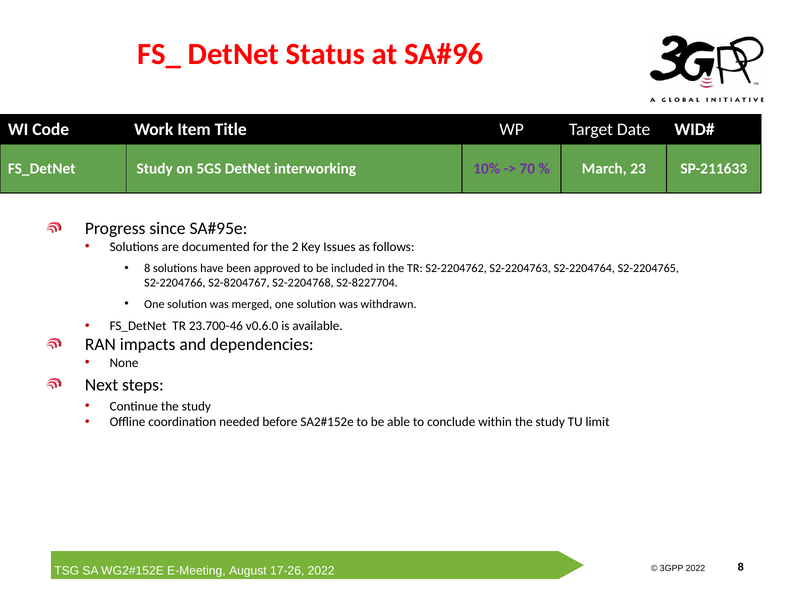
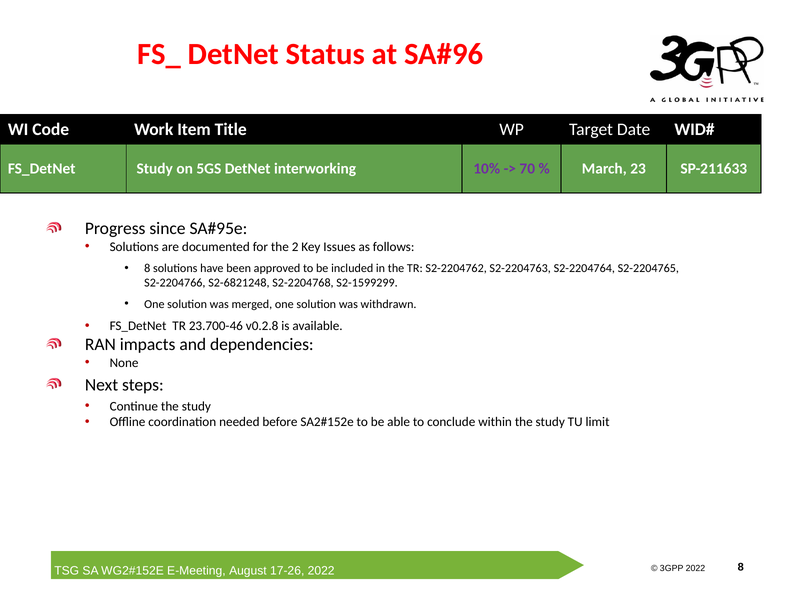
S2-8204767: S2-8204767 -> S2-6821248
S2-8227704: S2-8227704 -> S2-1599299
v0.6.0: v0.6.0 -> v0.2.8
